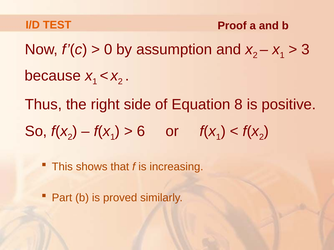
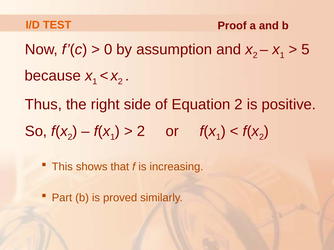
3: 3 -> 5
Equation 8: 8 -> 2
6 at (141, 131): 6 -> 2
